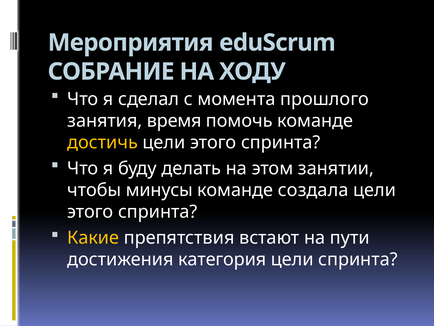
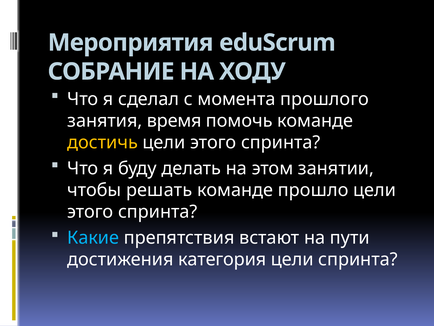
минусы: минусы -> решать
создала: создала -> прошло
Какие colour: yellow -> light blue
